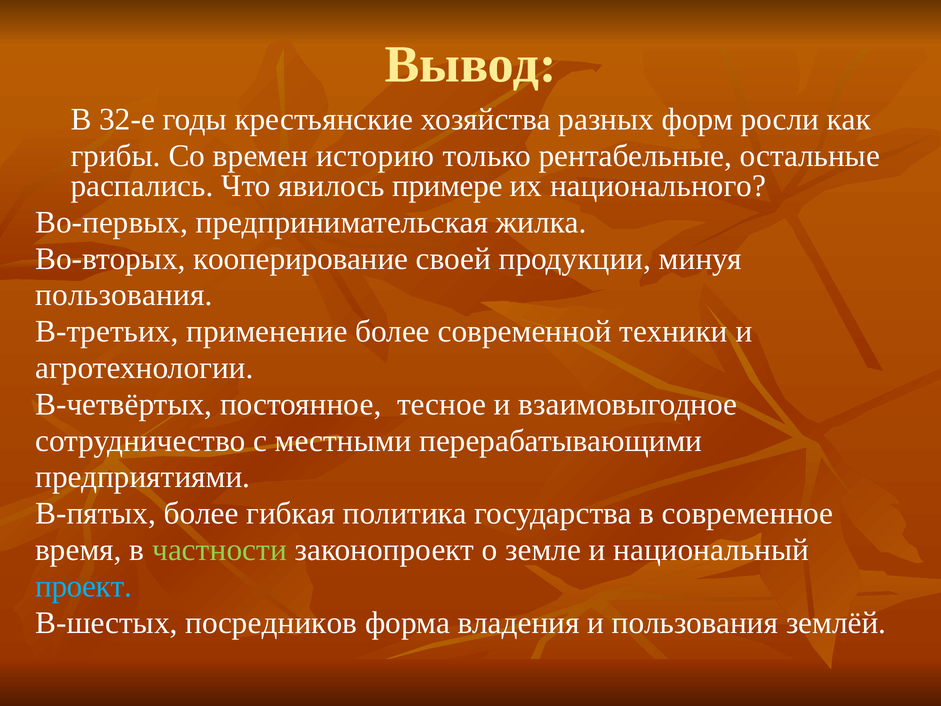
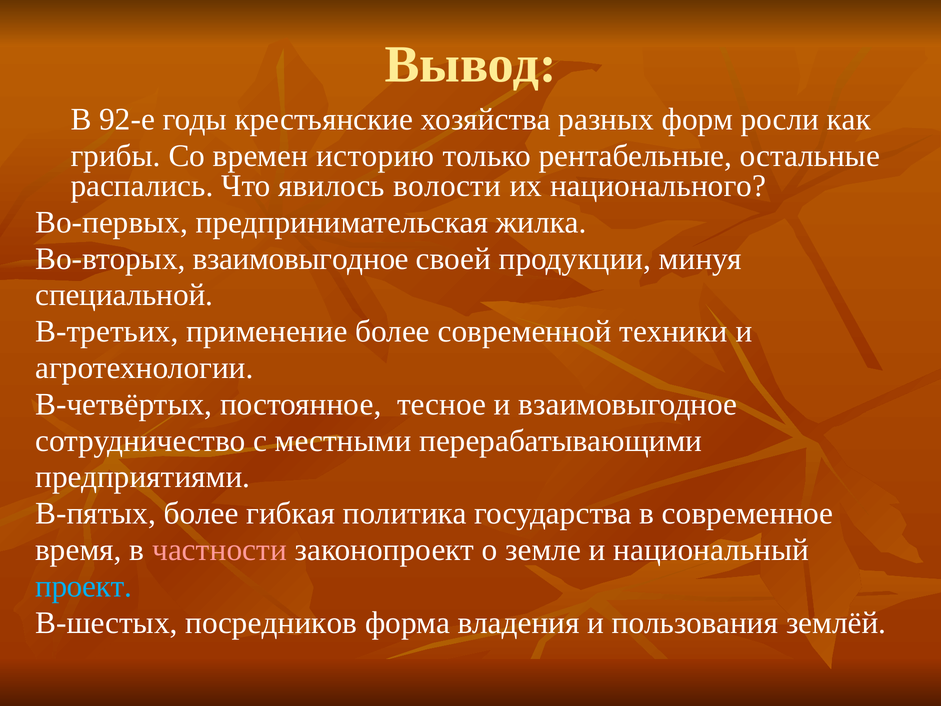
32-е: 32-е -> 92-е
примере: примере -> волости
Во-вторых кооперирование: кооперирование -> взаимовыгодное
пользования at (124, 295): пользования -> специальной
частности colour: light green -> pink
